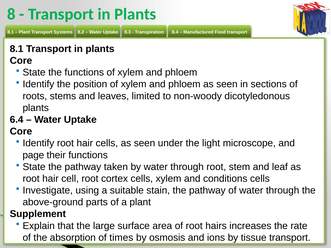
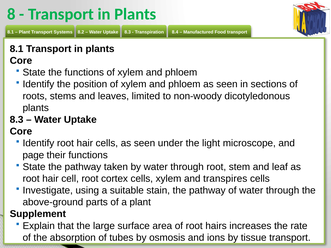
6.4 at (17, 120): 6.4 -> 8.3
conditions: conditions -> transpires
times: times -> tubes
